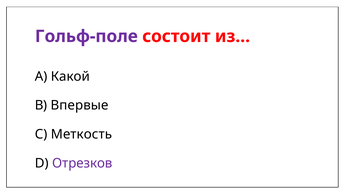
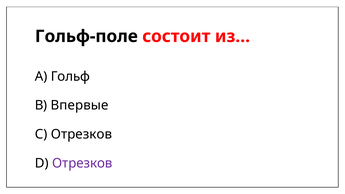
Гольф-поле colour: purple -> black
Какой: Какой -> Гольф
С Меткость: Меткость -> Отрезков
